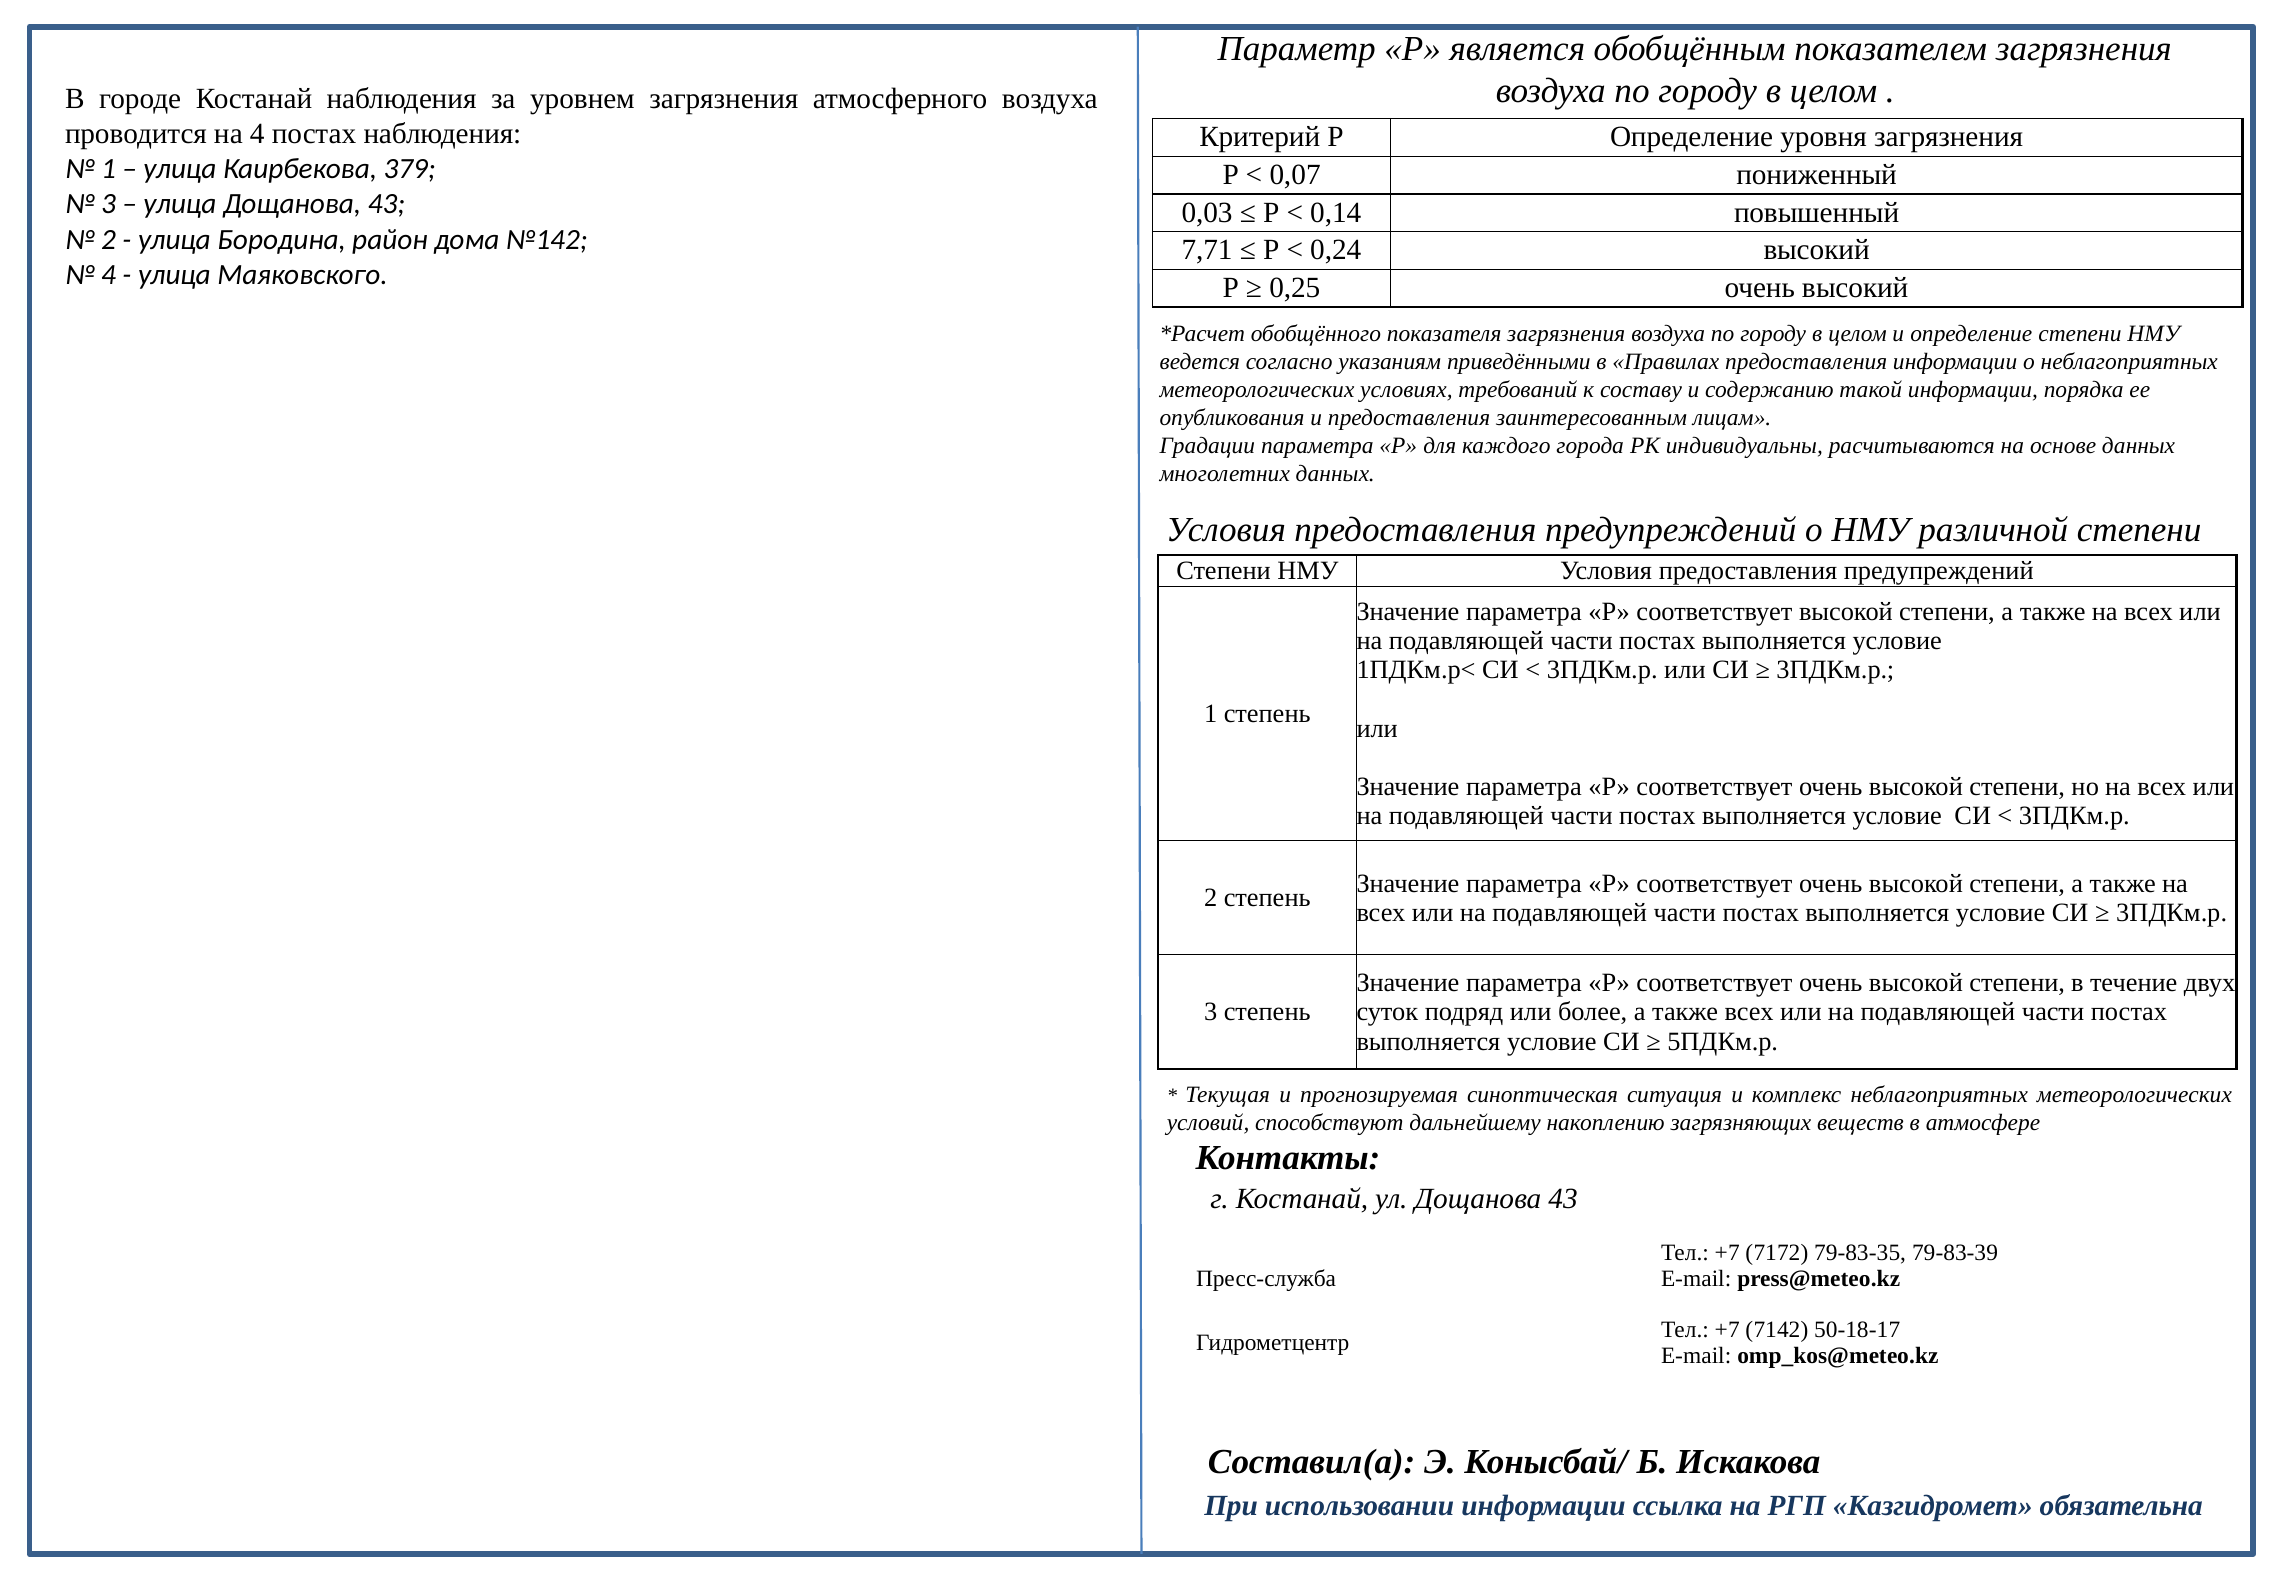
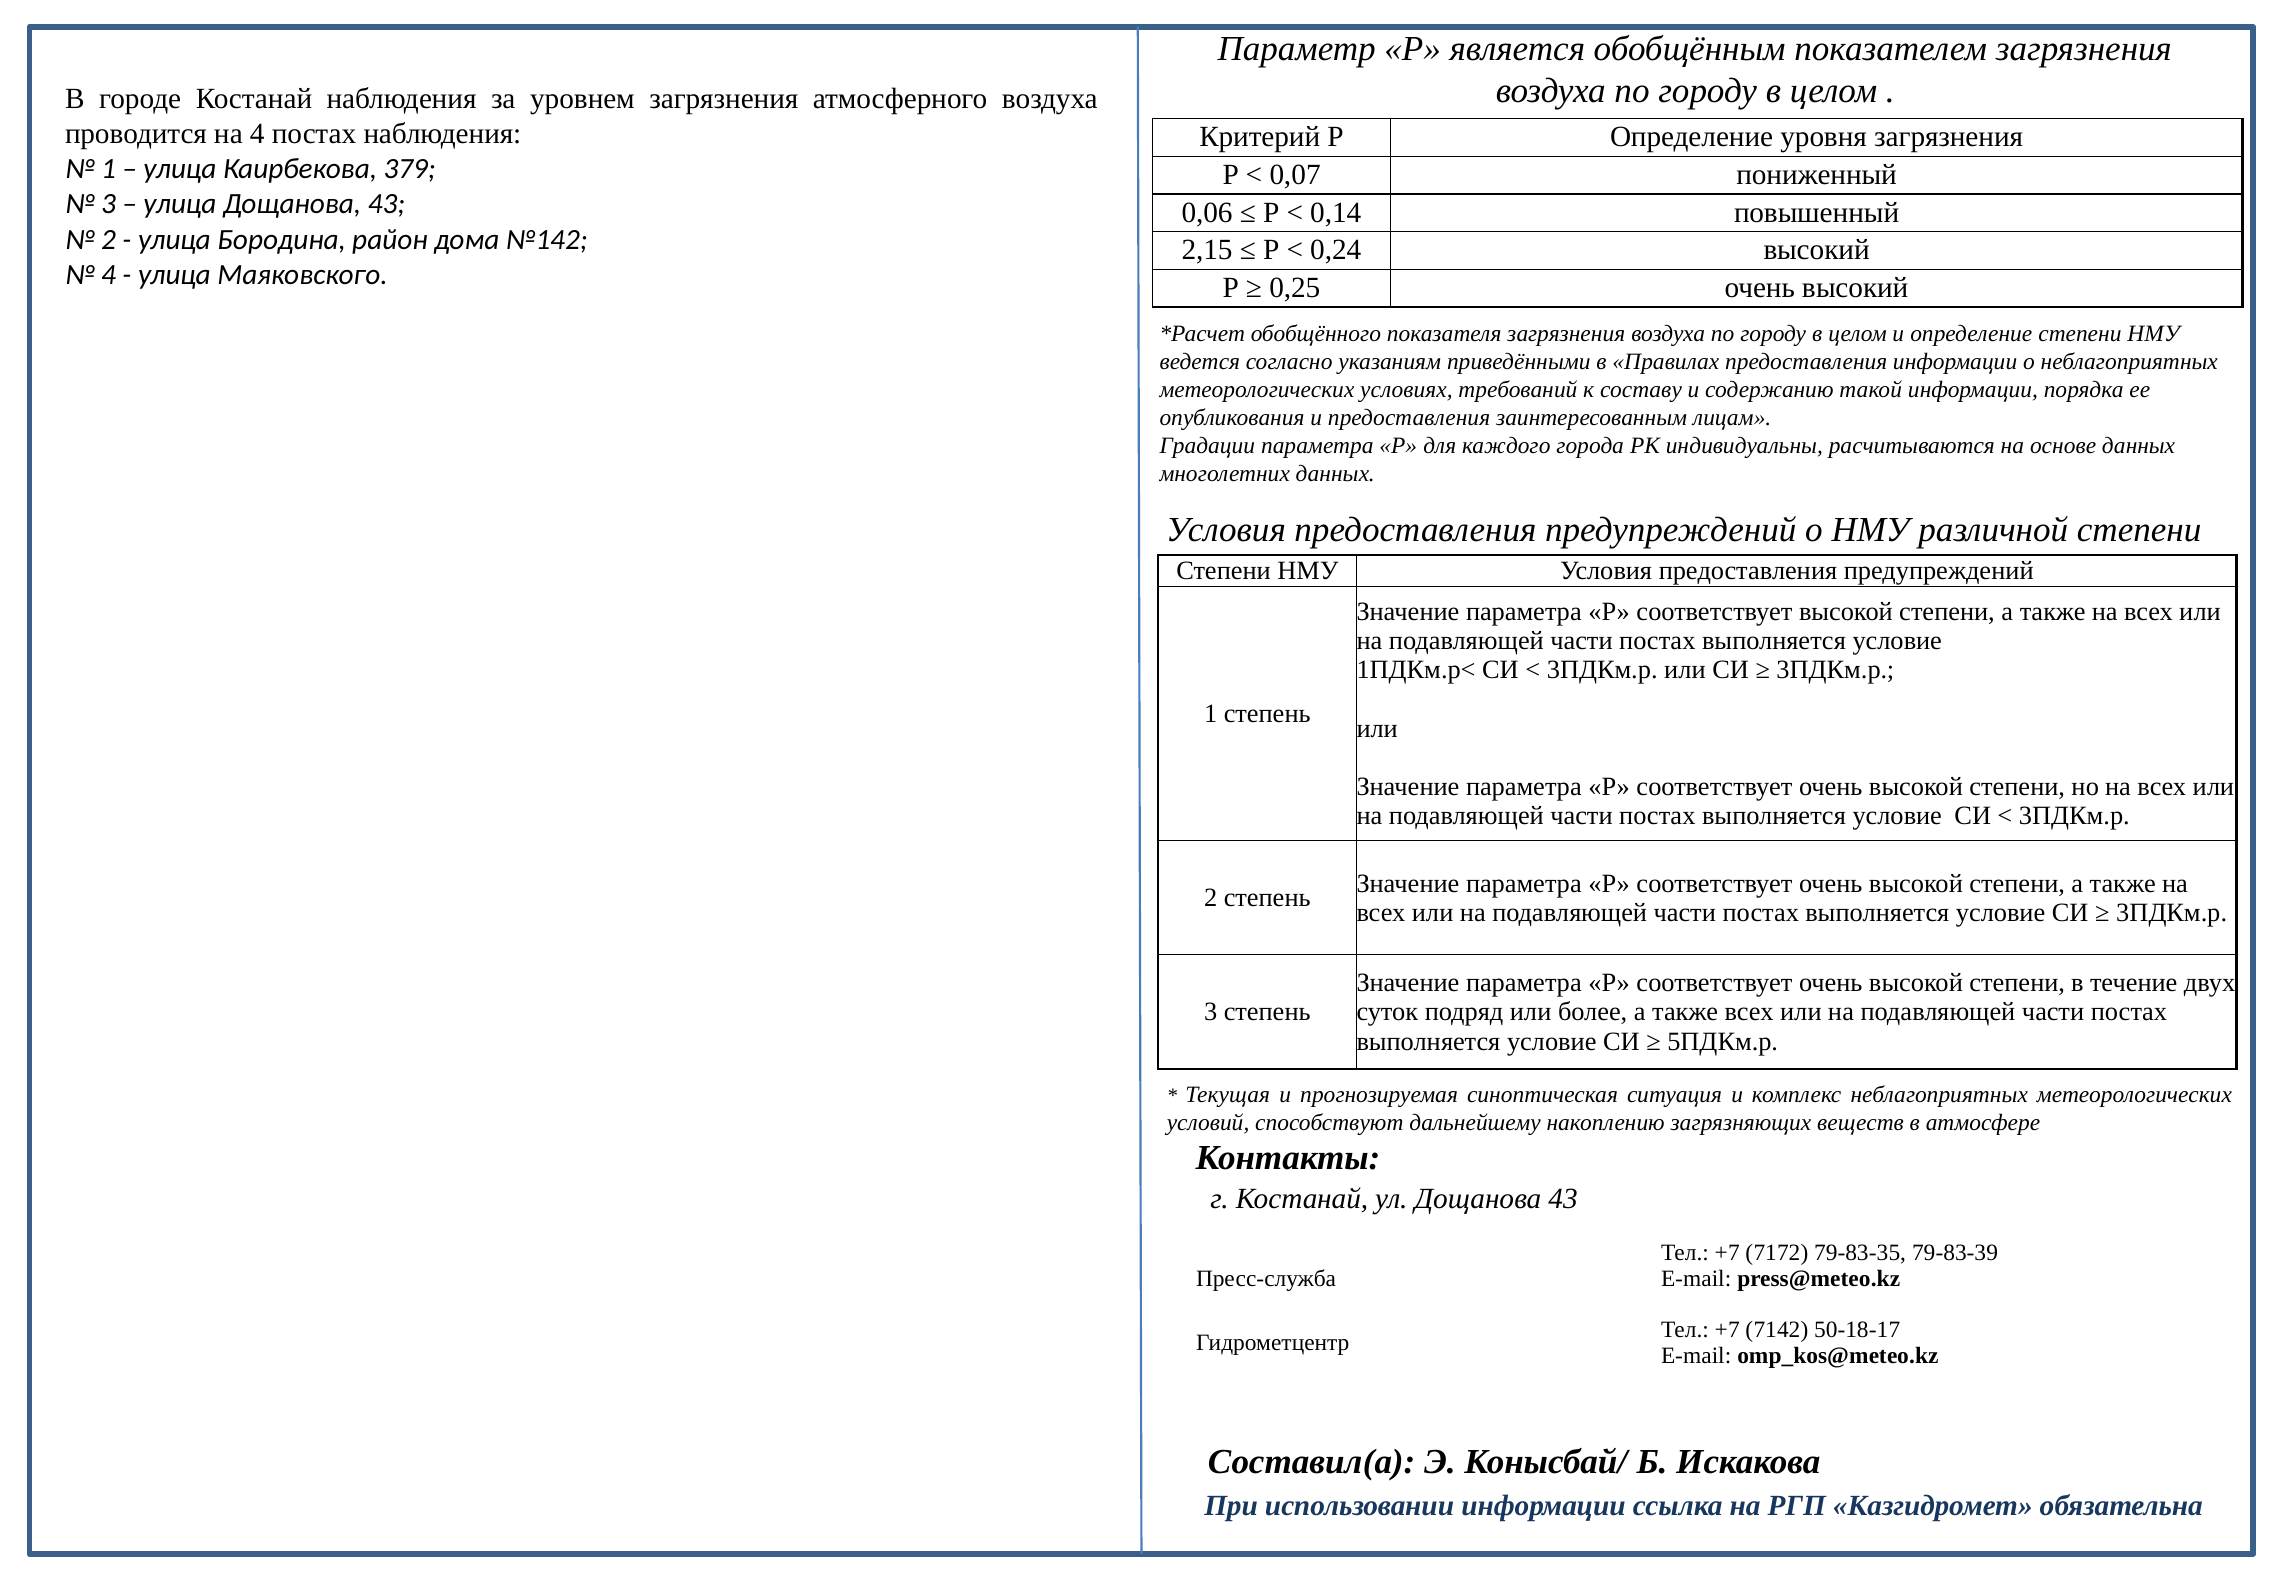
0,03: 0,03 -> 0,06
7,71: 7,71 -> 2,15
